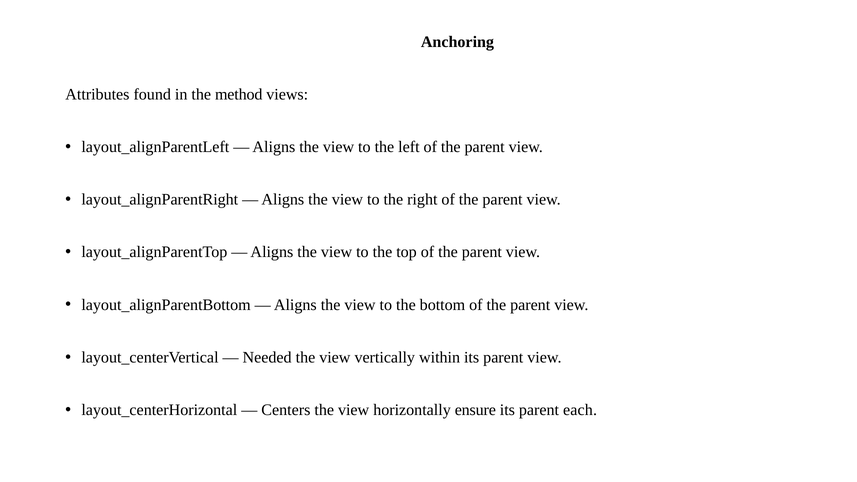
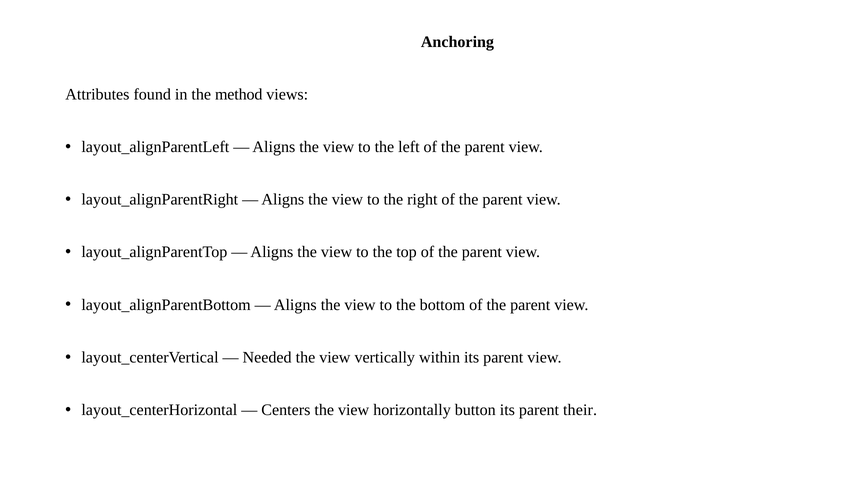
ensure: ensure -> button
each: each -> their
